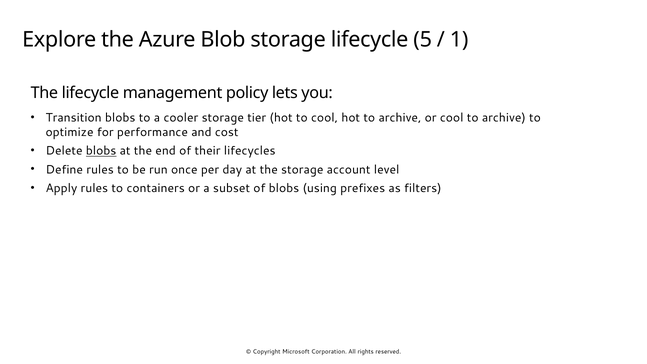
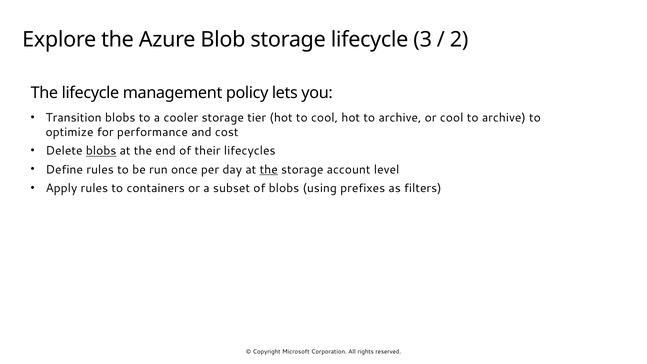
5: 5 -> 3
1: 1 -> 2
the at (269, 169) underline: none -> present
